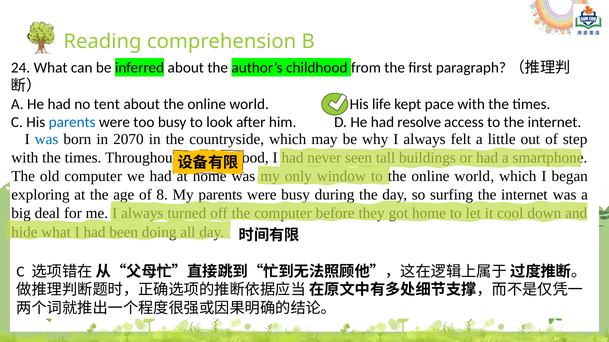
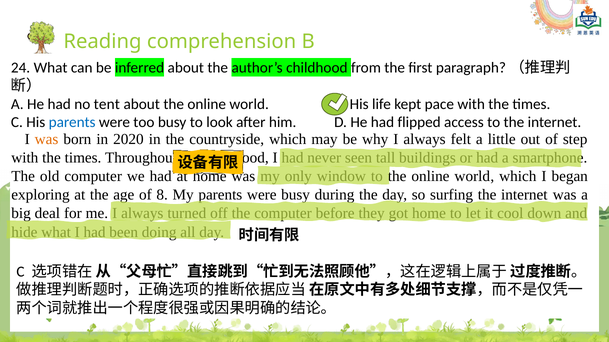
resolve: resolve -> flipped
was at (47, 139) colour: blue -> orange
2070: 2070 -> 2020
